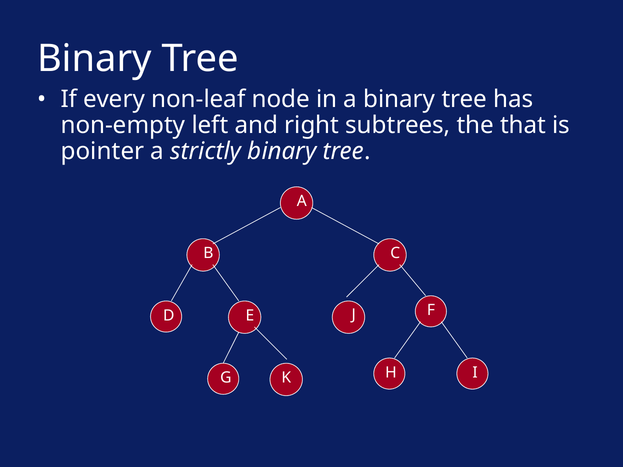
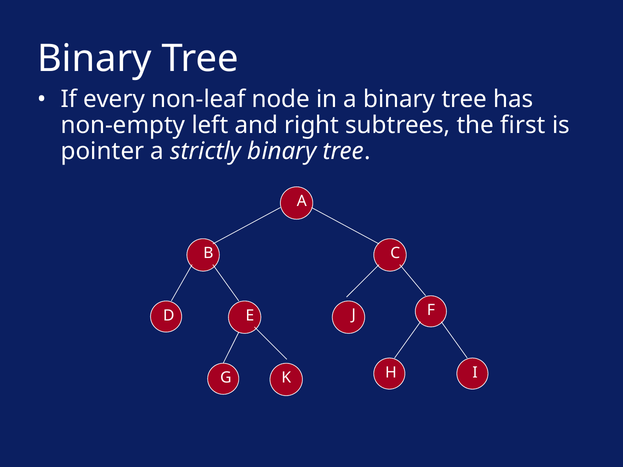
that: that -> first
